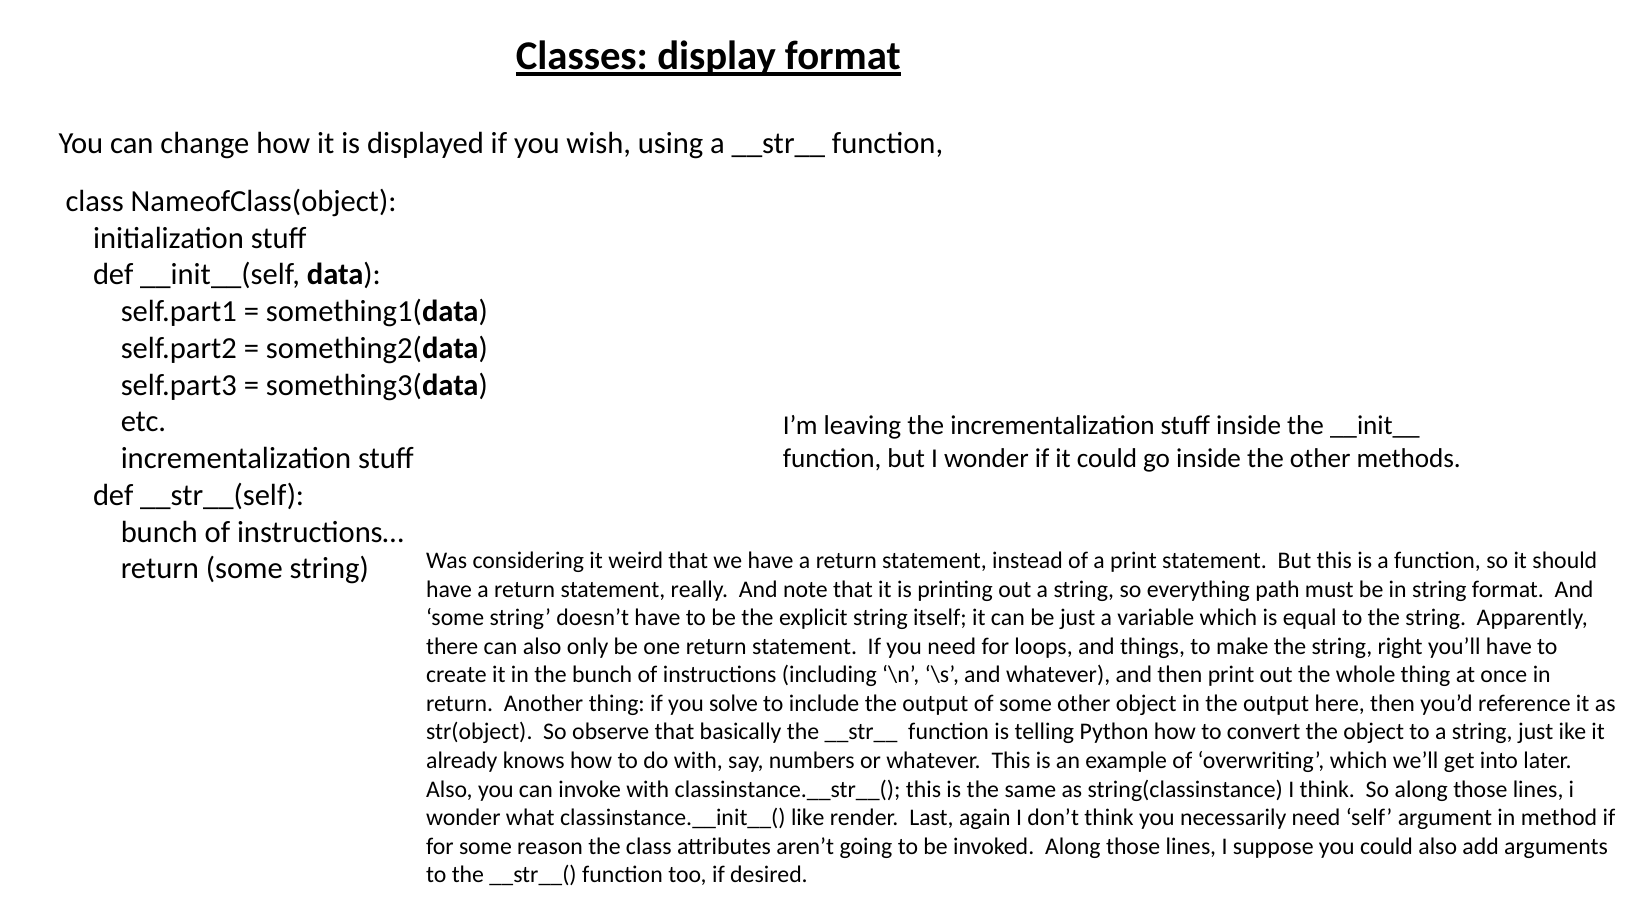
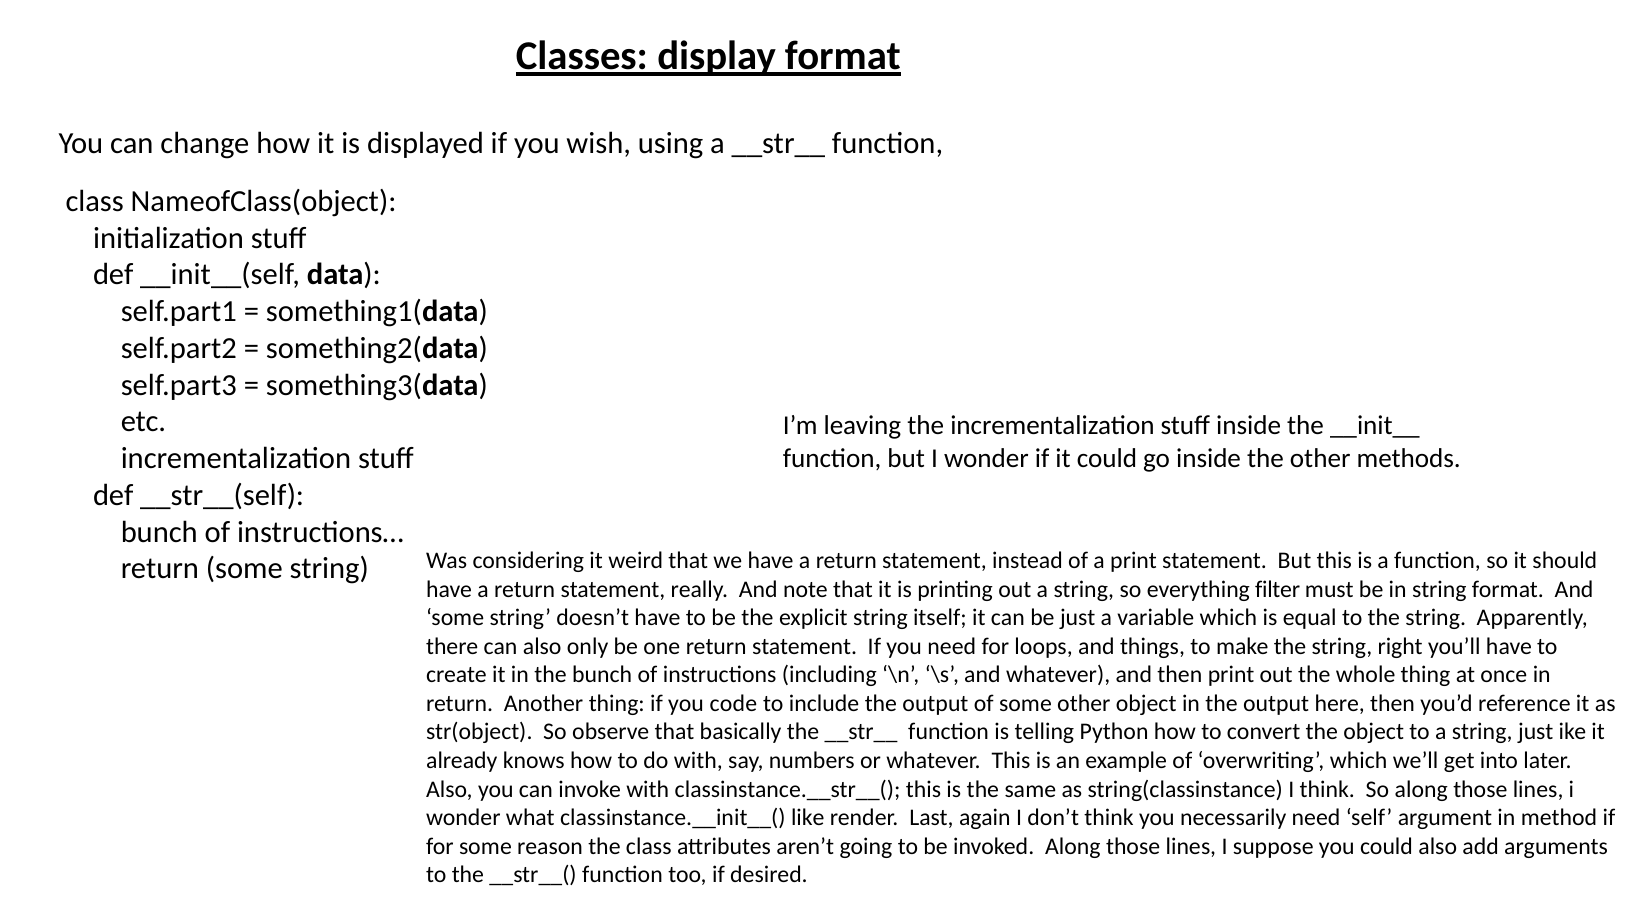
path: path -> filter
solve: solve -> code
